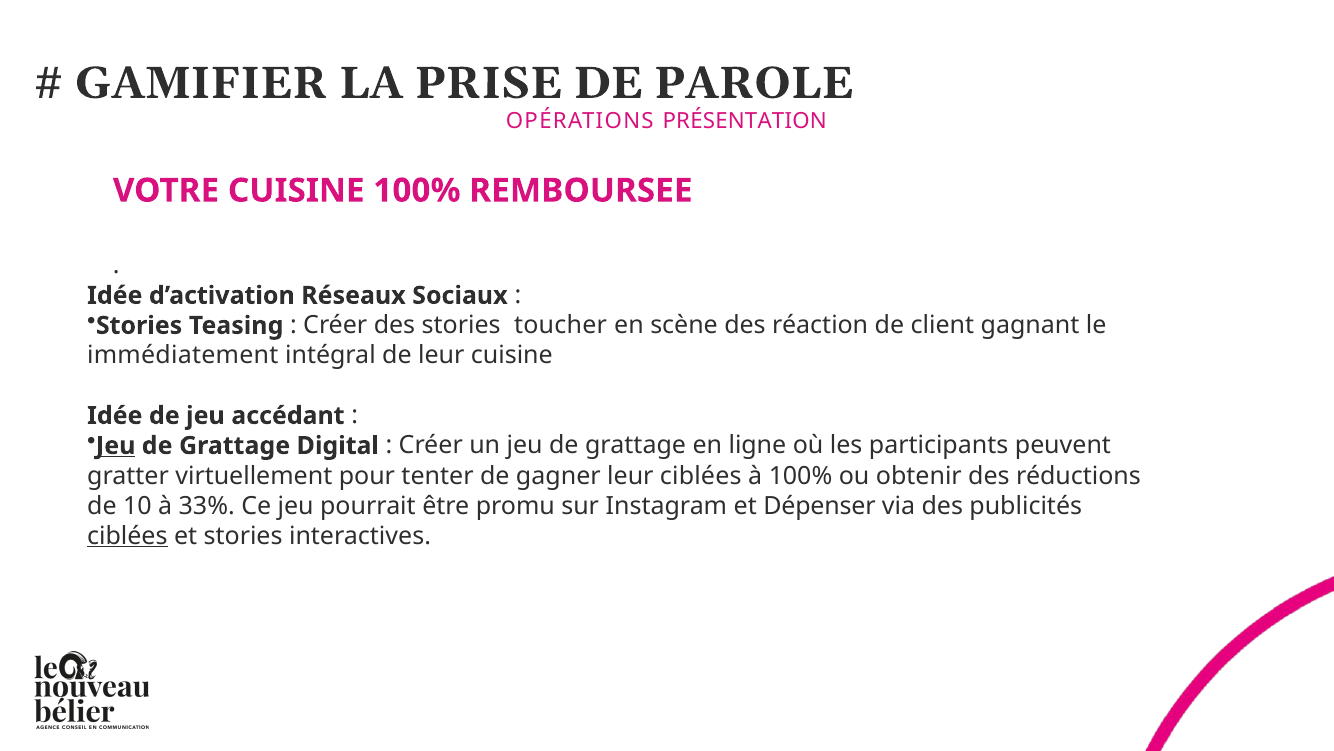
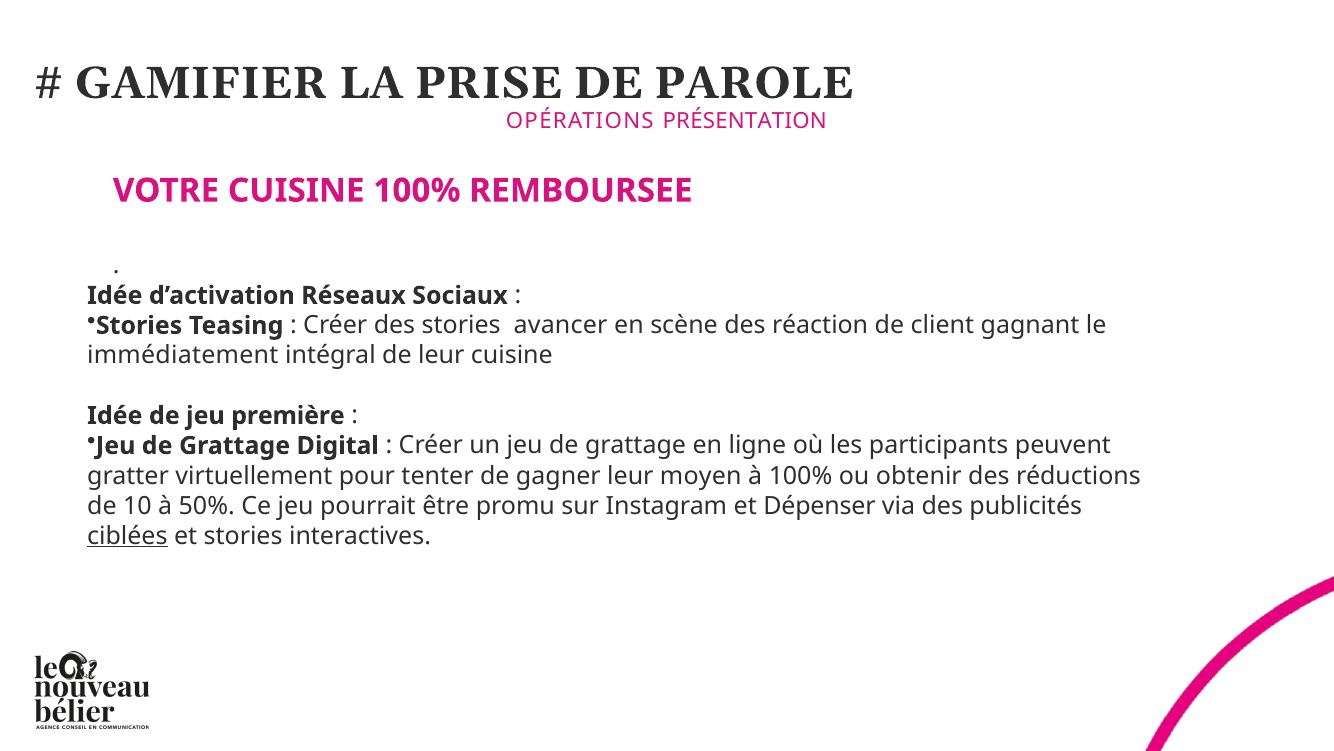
toucher: toucher -> avancer
accédant: accédant -> première
Jeu at (116, 445) underline: present -> none
leur ciblées: ciblées -> moyen
33%: 33% -> 50%
